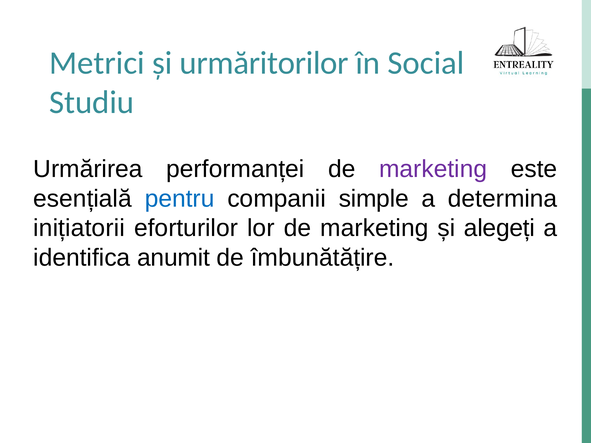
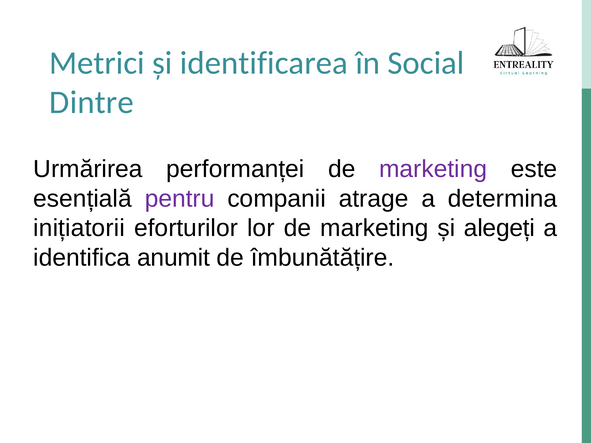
urmăritorilor: urmăritorilor -> identificarea
Studiu: Studiu -> Dintre
pentru colour: blue -> purple
simple: simple -> atrage
